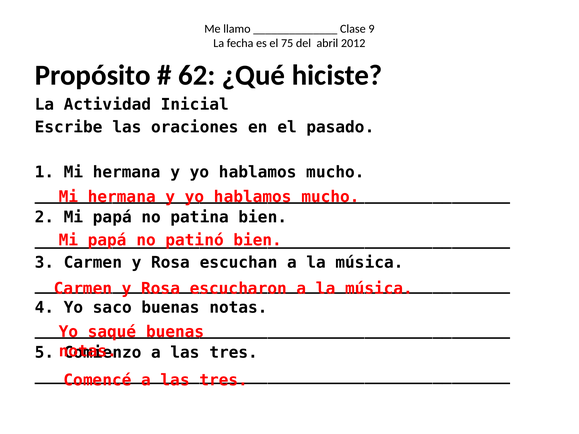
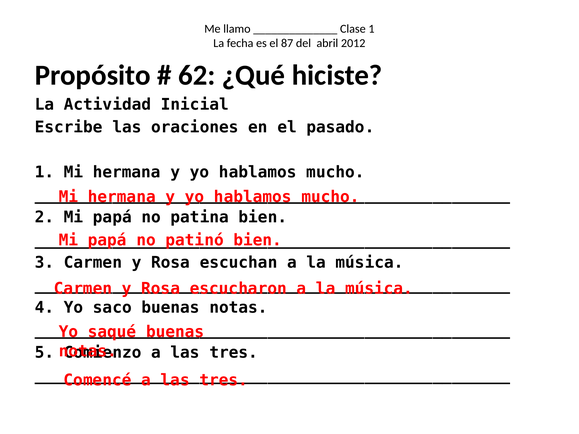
Clase 9: 9 -> 1
75: 75 -> 87
